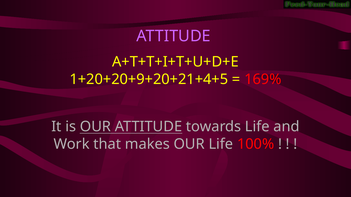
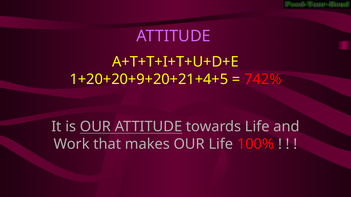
169%: 169% -> 742%
